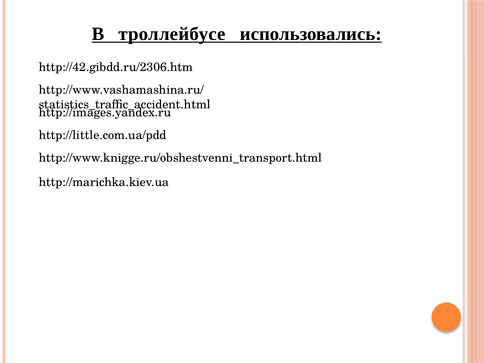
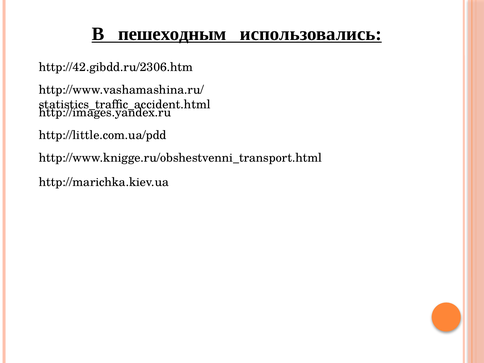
троллейбусе: троллейбусе -> пешеходным
